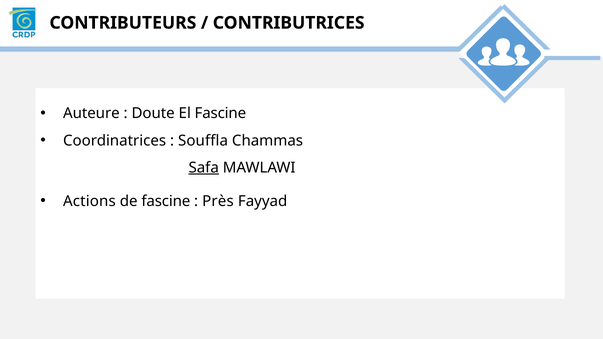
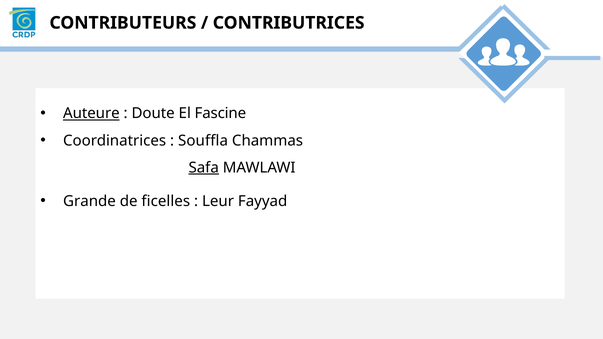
Auteure underline: none -> present
Actions: Actions -> Grande
de fascine: fascine -> ficelles
Près: Près -> Leur
